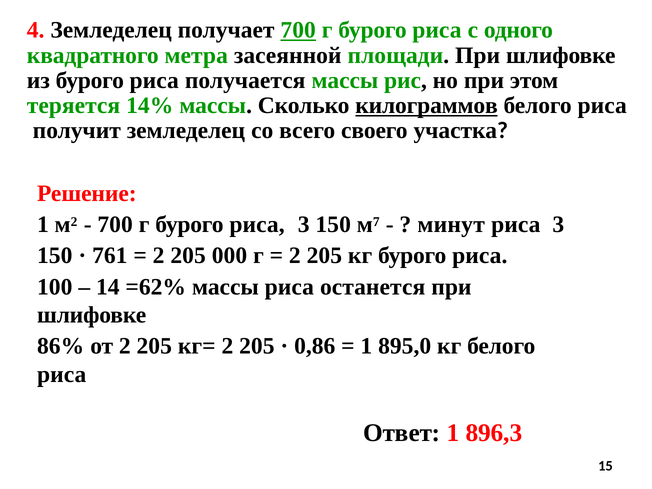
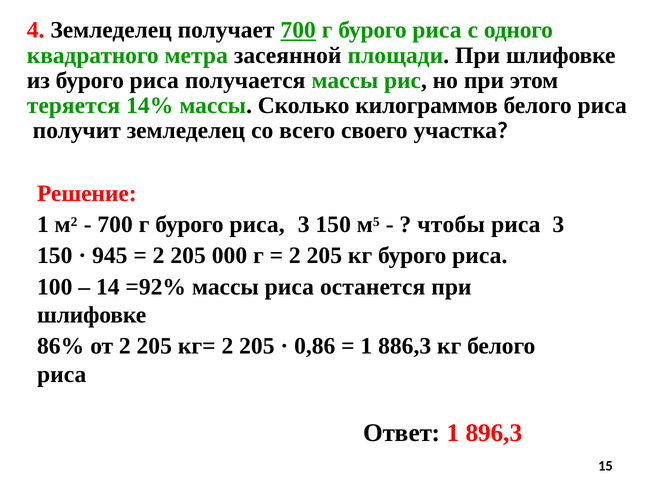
килограммов underline: present -> none
7: 7 -> 5
минут: минут -> чтобы
761: 761 -> 945
=62%: =62% -> =92%
895,0: 895,0 -> 886,3
